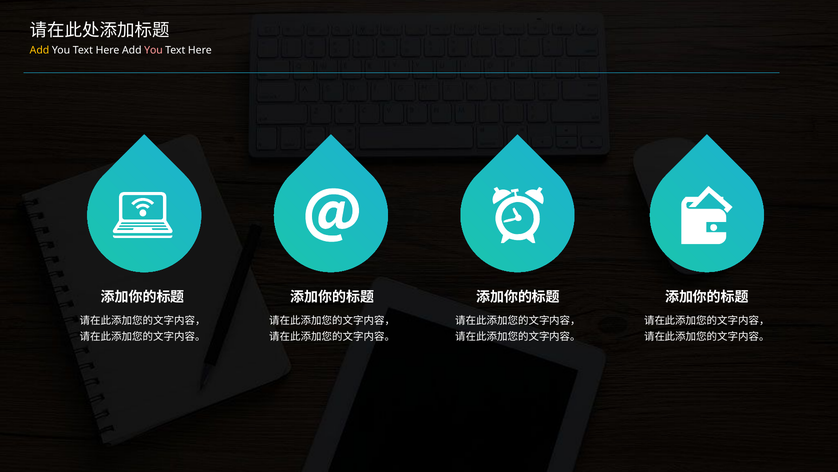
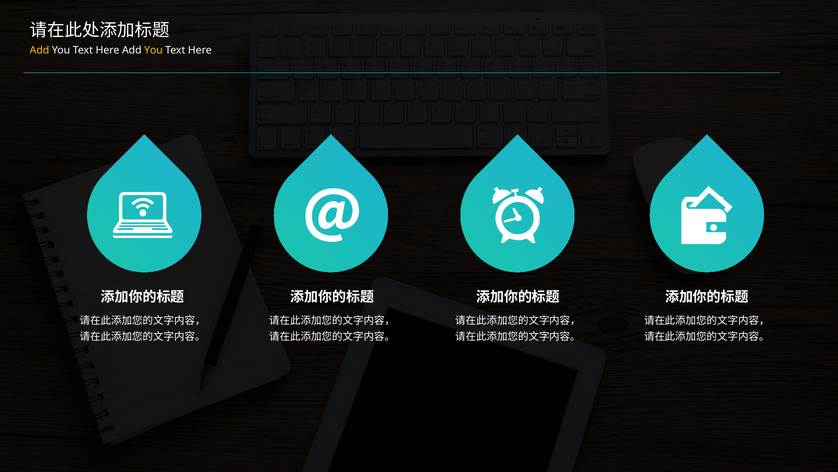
You at (153, 50) colour: pink -> yellow
